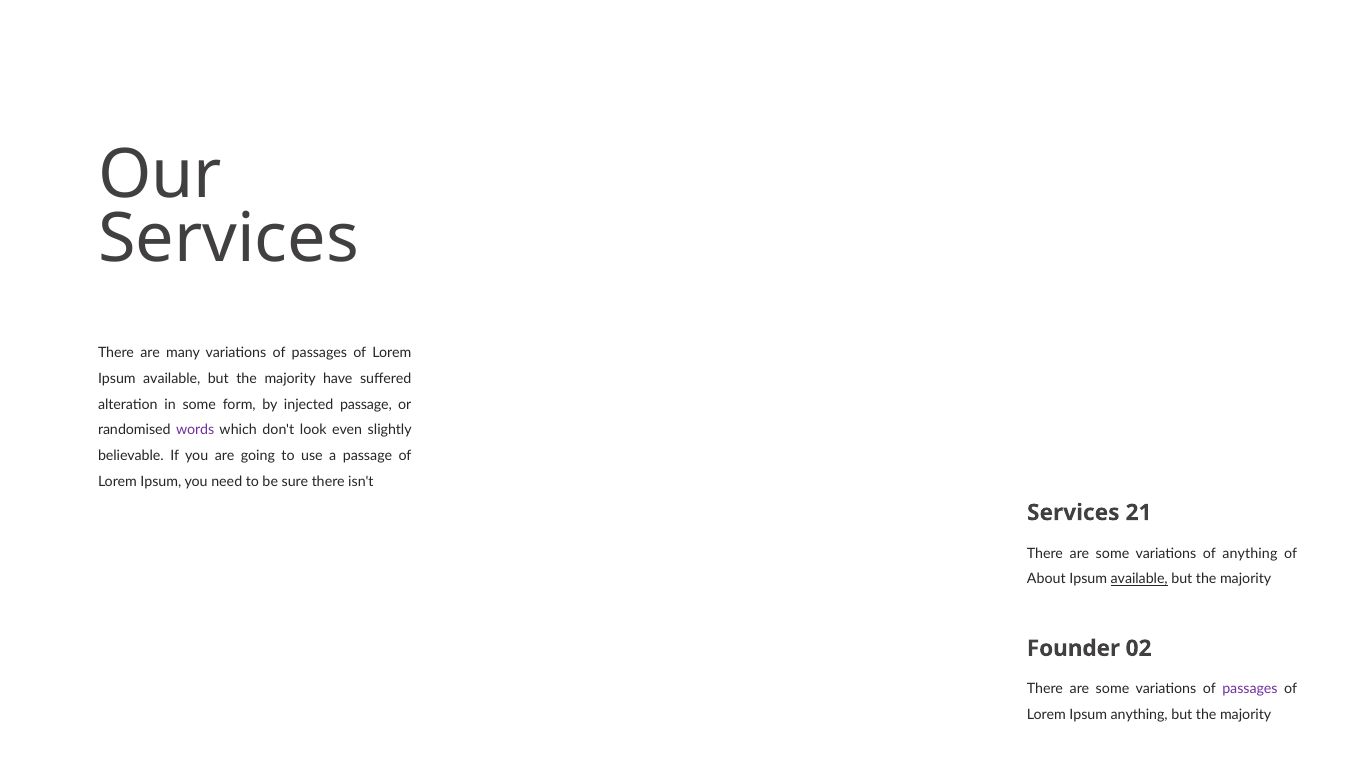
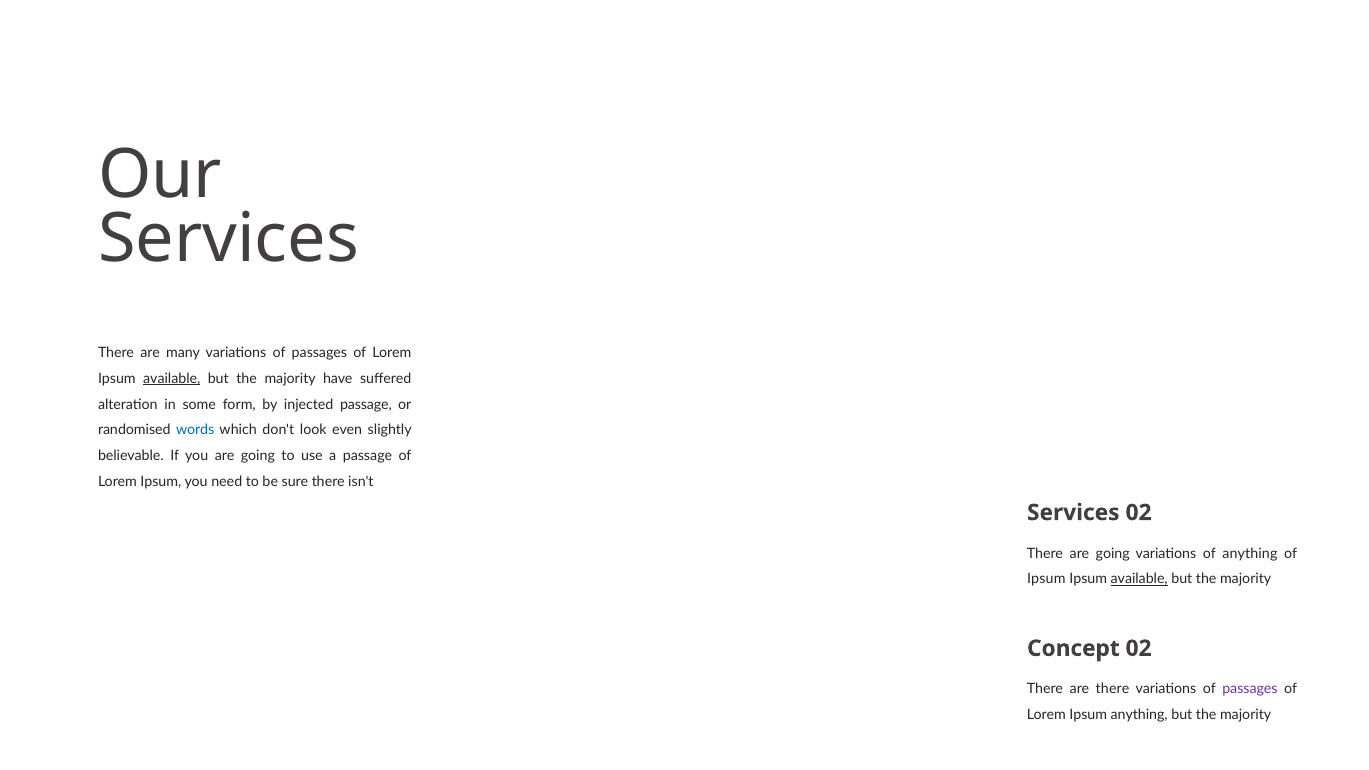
available at (172, 379) underline: none -> present
words colour: purple -> blue
Services 21: 21 -> 02
some at (1113, 553): some -> going
About at (1046, 579): About -> Ipsum
Founder: Founder -> Concept
some at (1113, 689): some -> there
